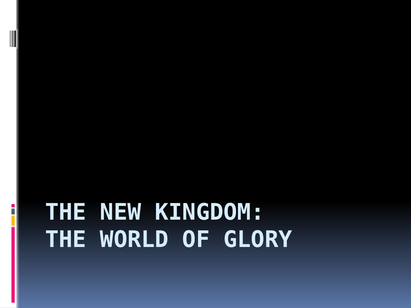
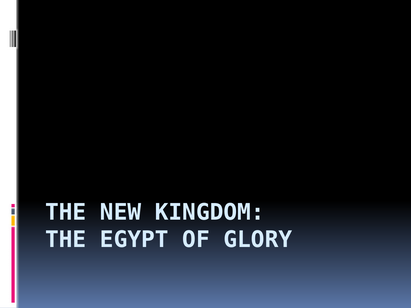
WORLD: WORLD -> EGYPT
